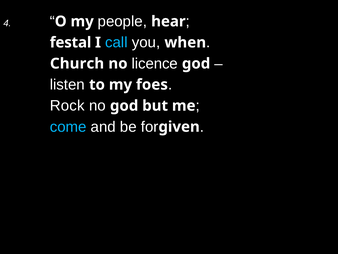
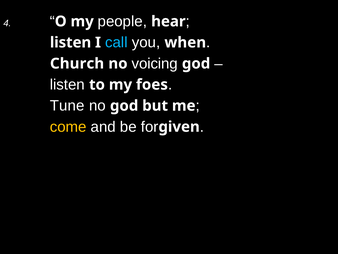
festal at (71, 42): festal -> listen
licence: licence -> voicing
Rock: Rock -> Tune
come colour: light blue -> yellow
